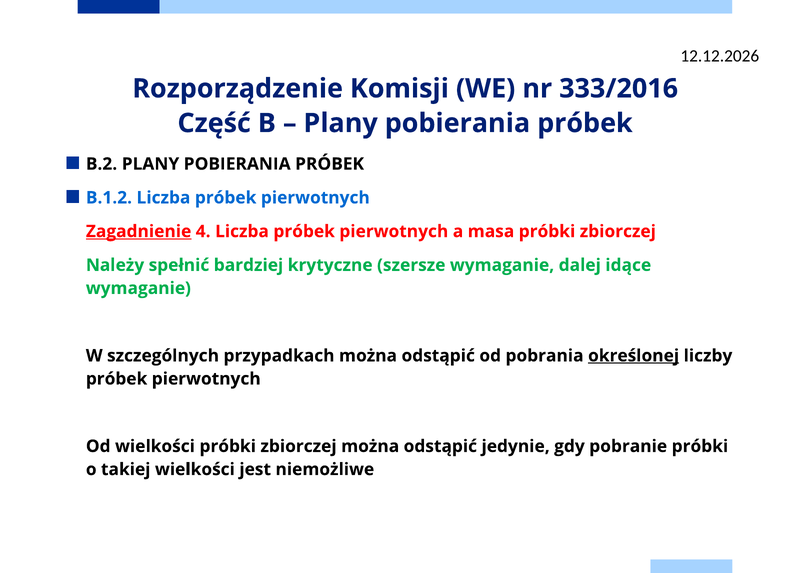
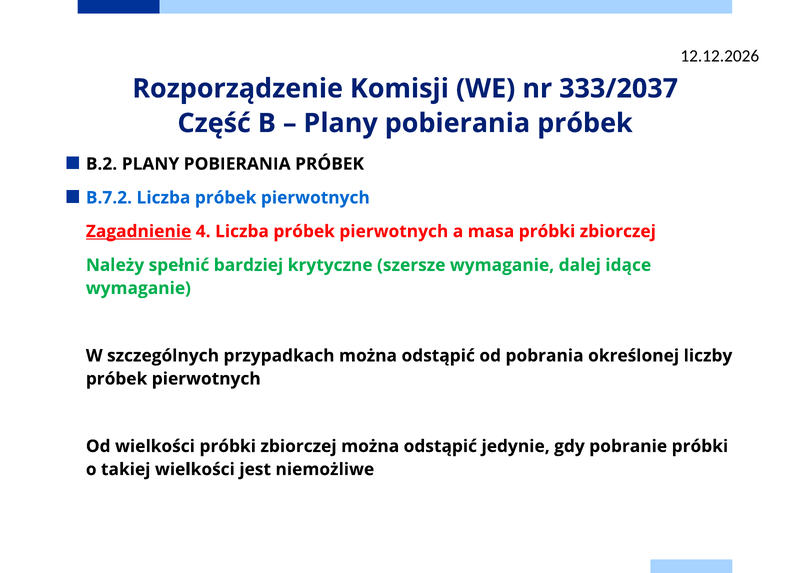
333/2016: 333/2016 -> 333/2037
B.1.2: B.1.2 -> B.7.2
określonej underline: present -> none
